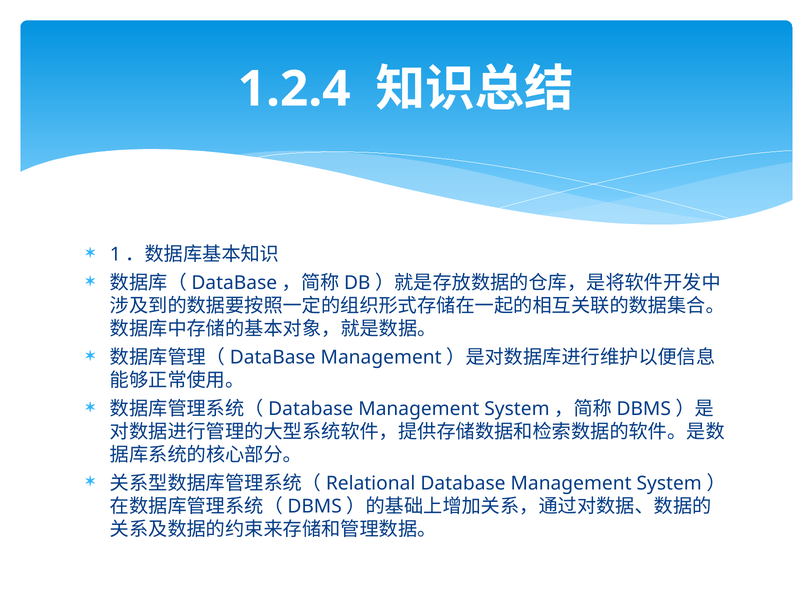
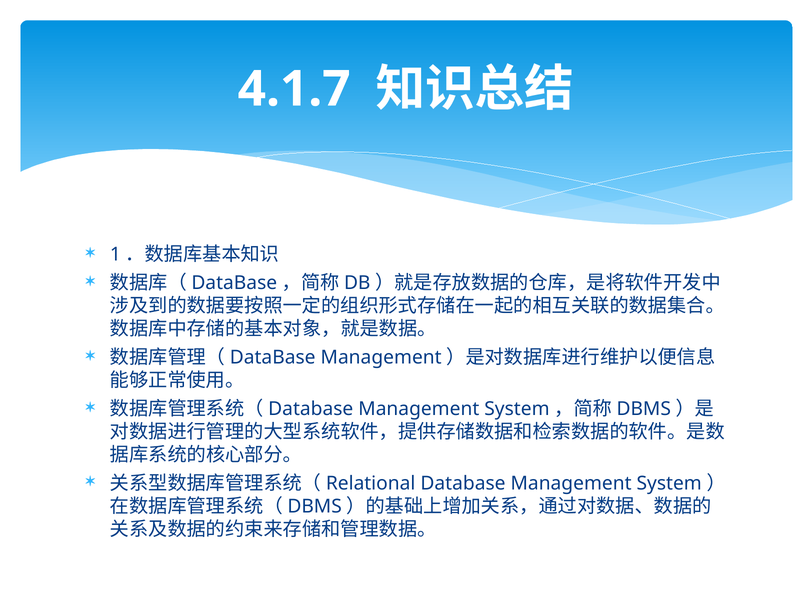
1.2.4: 1.2.4 -> 4.1.7
